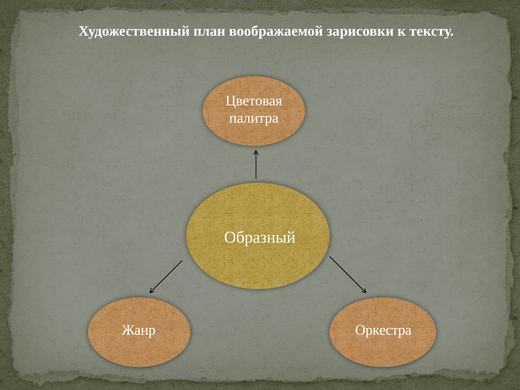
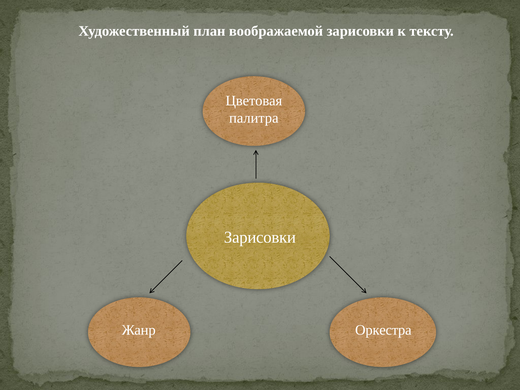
Образный at (260, 237): Образный -> Зарисовки
